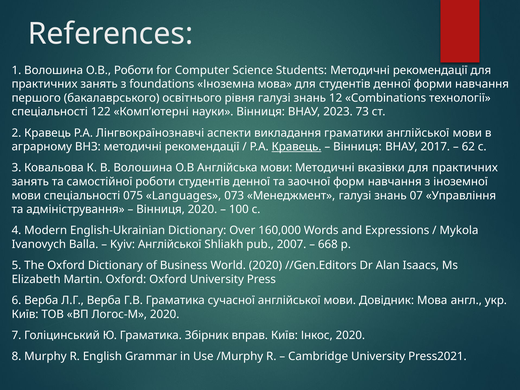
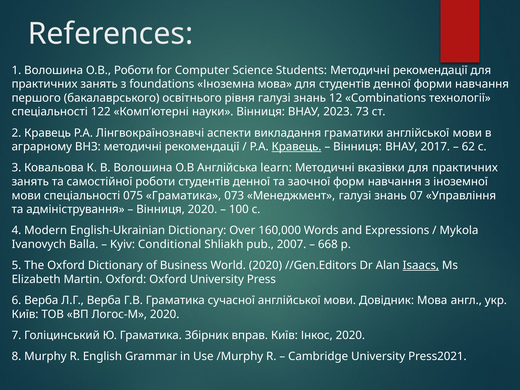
Англійська мови: мови -> learn
075 Languages: Languages -> Граматика
Kyiv Англійської: Англійської -> Conditional
Isaacs underline: none -> present
